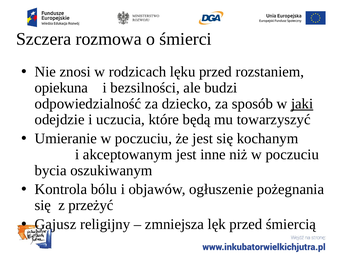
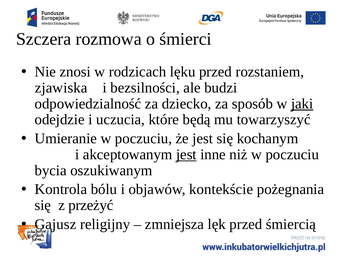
opiekuna: opiekuna -> zjawiska
jest at (186, 155) underline: none -> present
ogłuszenie: ogłuszenie -> kontekście
